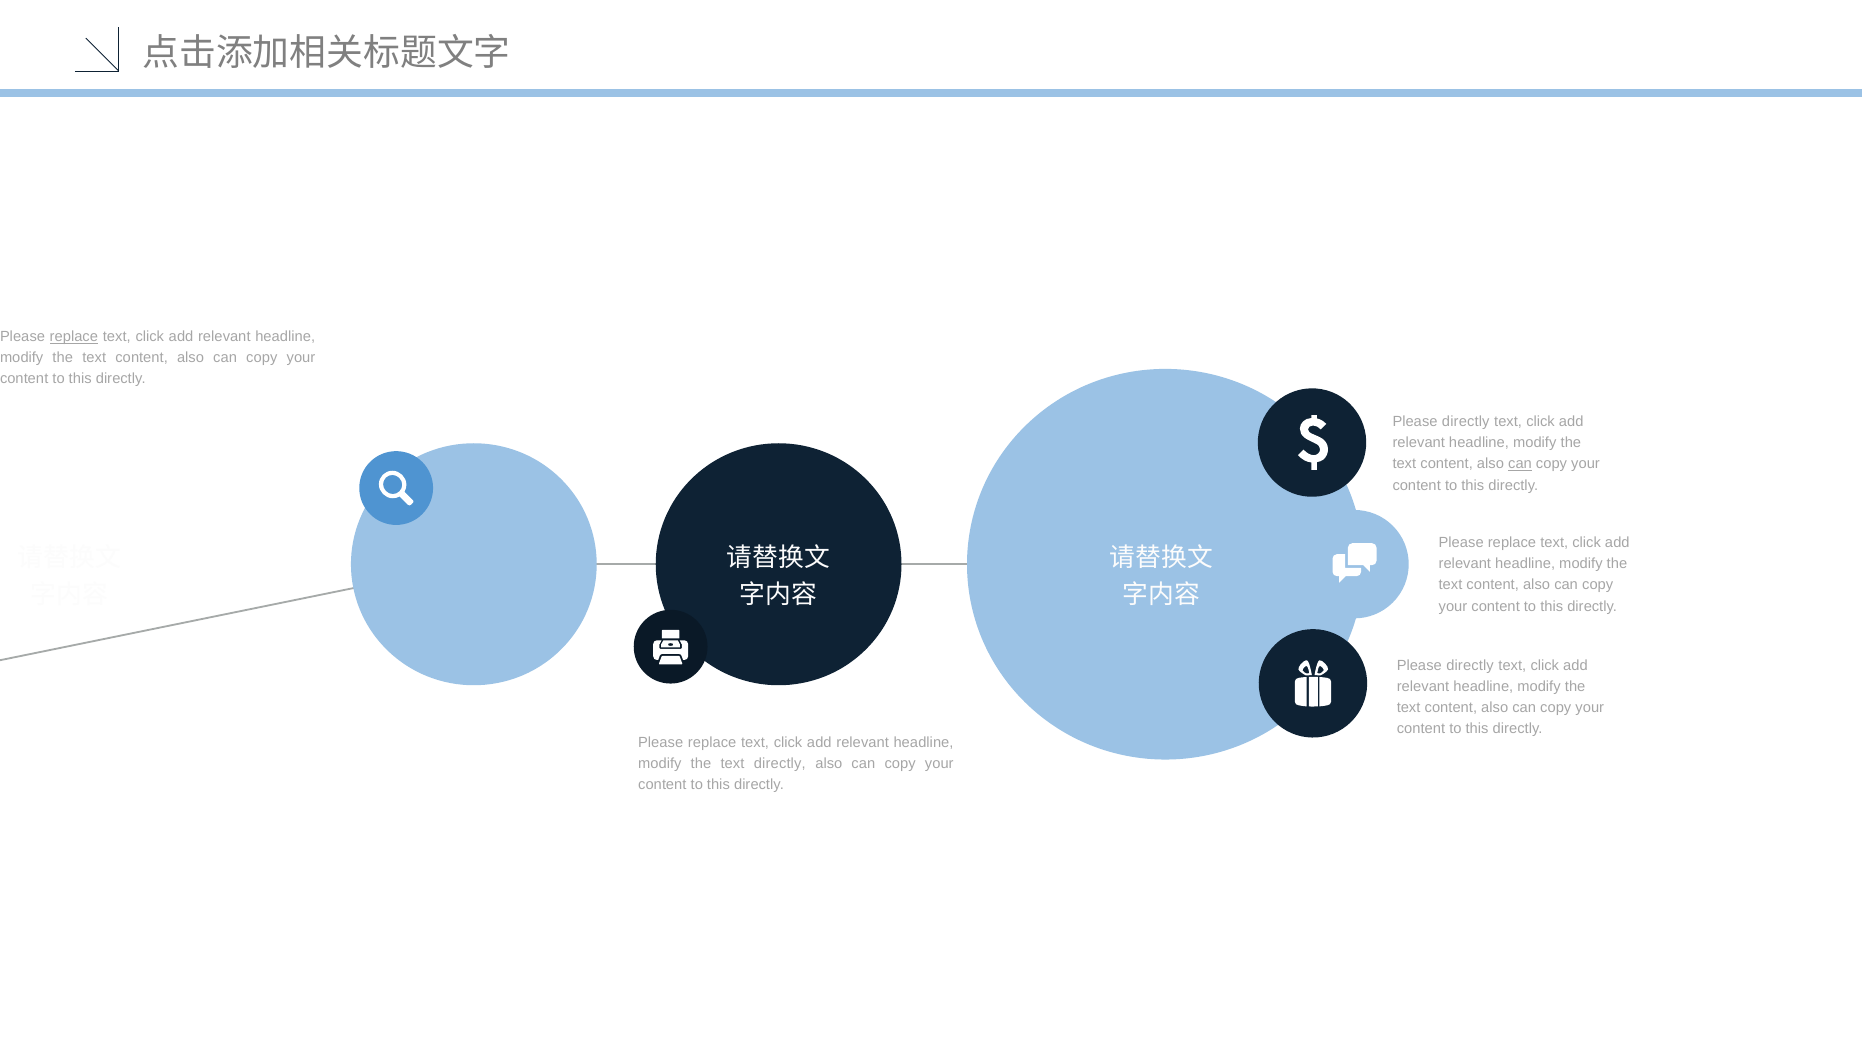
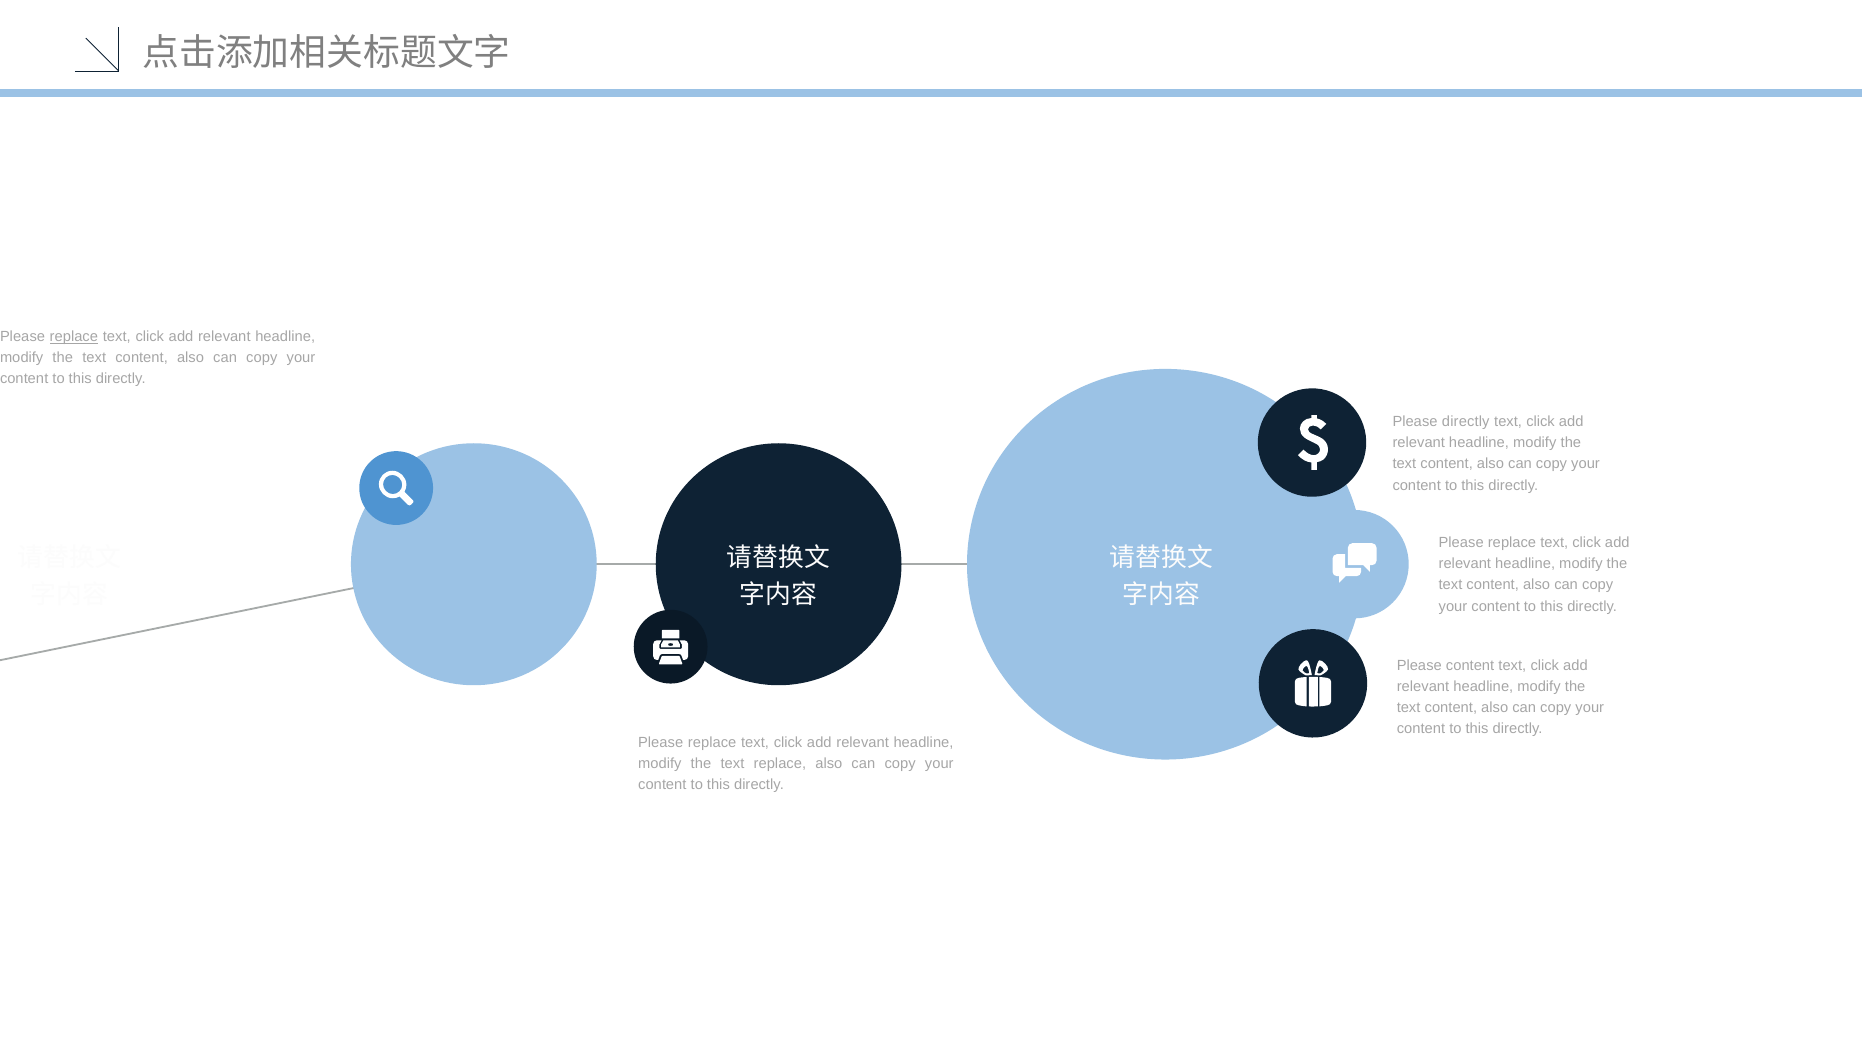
can at (1520, 464) underline: present -> none
directly at (1470, 665): directly -> content
text directly: directly -> replace
